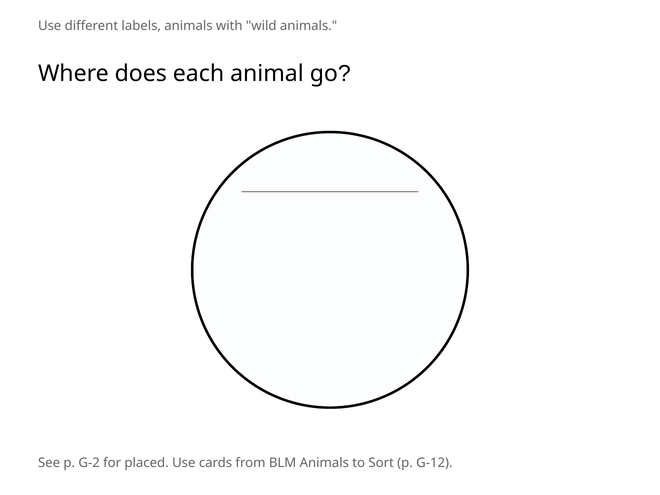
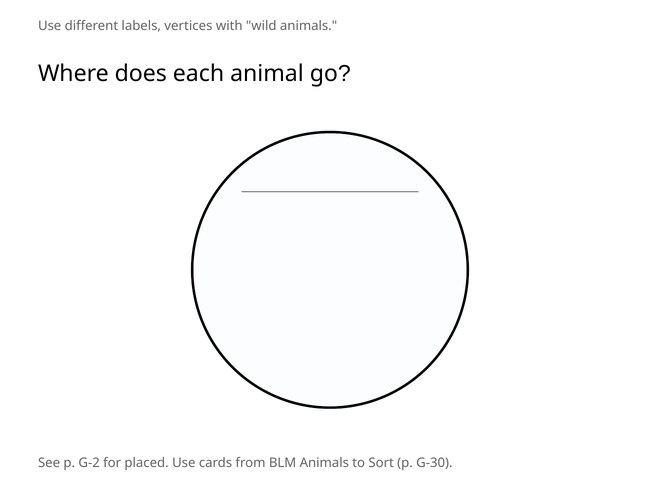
labels animals: animals -> vertices
G-12: G-12 -> G-30
